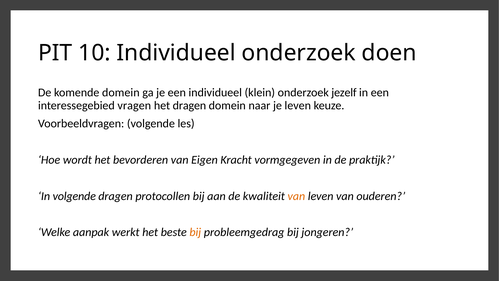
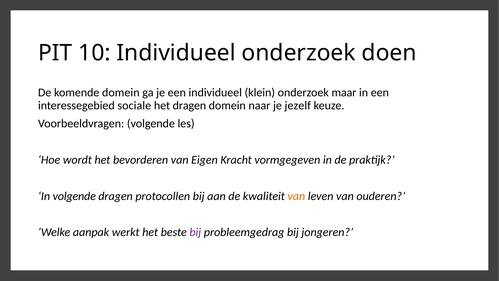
jezelf: jezelf -> maar
vragen: vragen -> sociale
je leven: leven -> jezelf
bij at (195, 232) colour: orange -> purple
